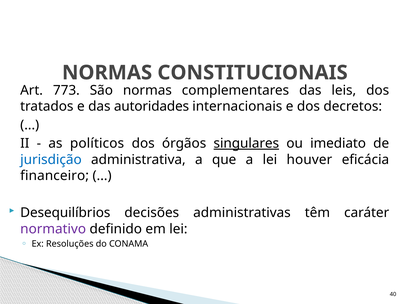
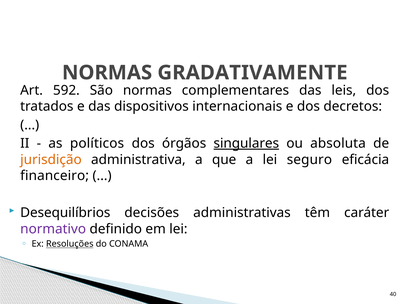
CONSTITUCIONAIS: CONSTITUCIONAIS -> GRADATIVAMENTE
773: 773 -> 592
autoridades: autoridades -> dispositivos
imediato: imediato -> absoluta
jurisdição colour: blue -> orange
houver: houver -> seguro
Resoluções underline: none -> present
